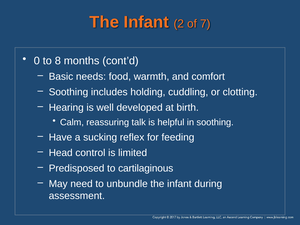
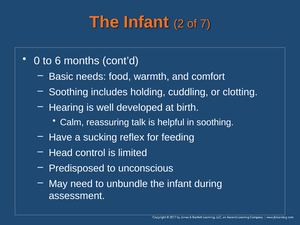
8: 8 -> 6
cartilaginous: cartilaginous -> unconscious
